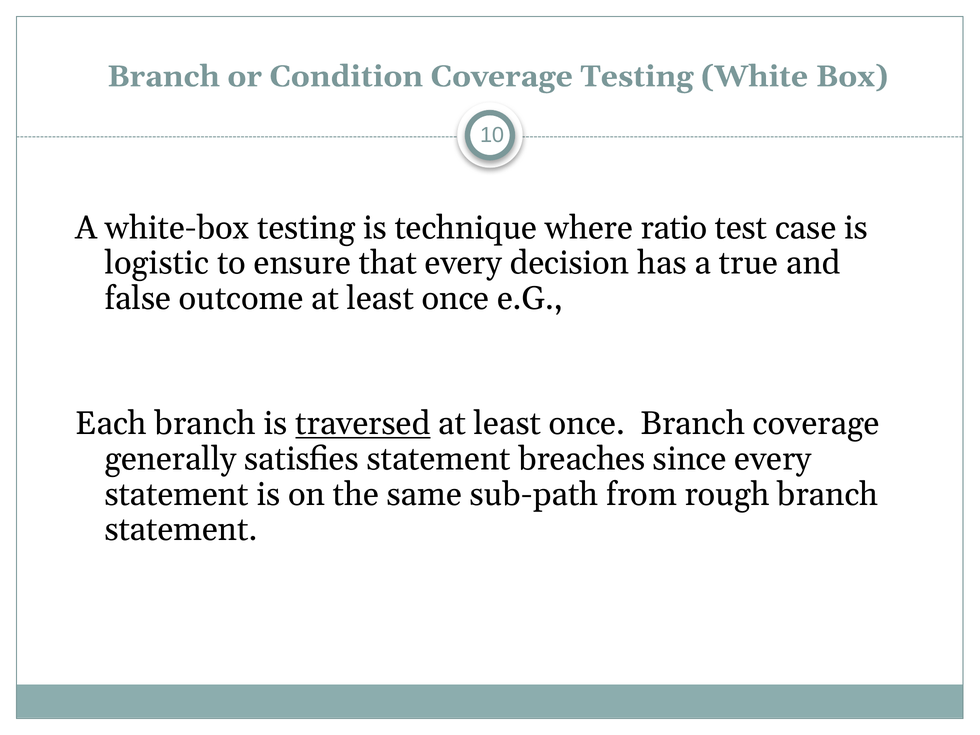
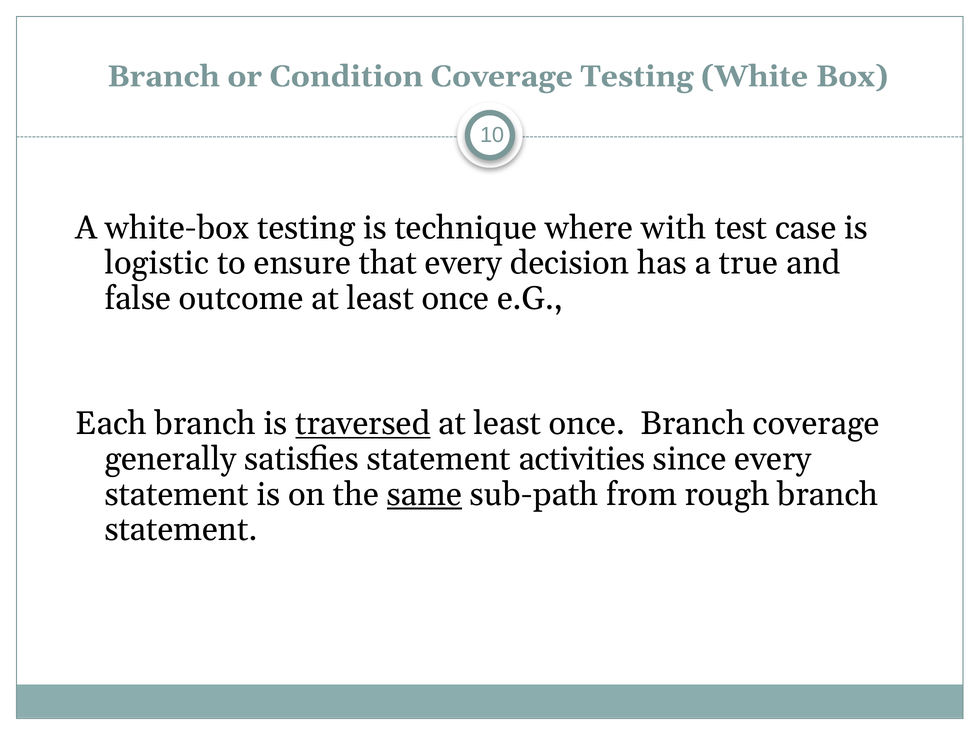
ratio: ratio -> with
breaches: breaches -> activities
same underline: none -> present
